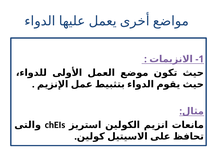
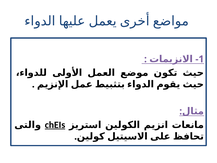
chEIs underline: none -> present
